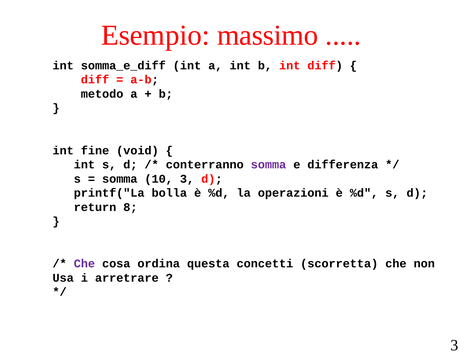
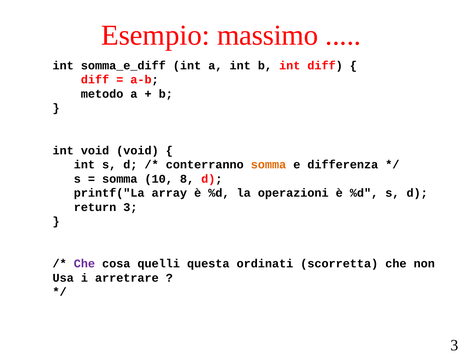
int fine: fine -> void
somma at (268, 165) colour: purple -> orange
10 3: 3 -> 8
bolla: bolla -> array
return 8: 8 -> 3
ordina: ordina -> quelli
concetti: concetti -> ordinati
